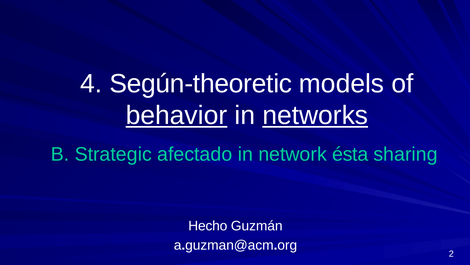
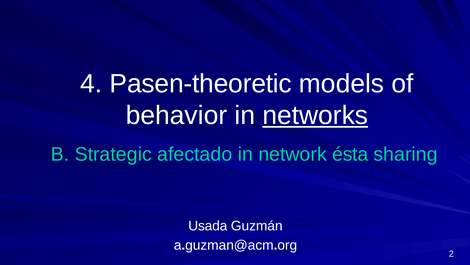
Según-theoretic: Según-theoretic -> Pasen-theoretic
behavior underline: present -> none
Hecho: Hecho -> Usada
